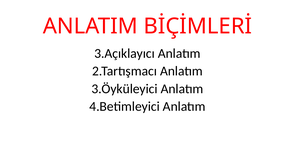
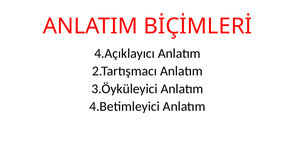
3.Açıklayıcı: 3.Açıklayıcı -> 4.Açıklayıcı
